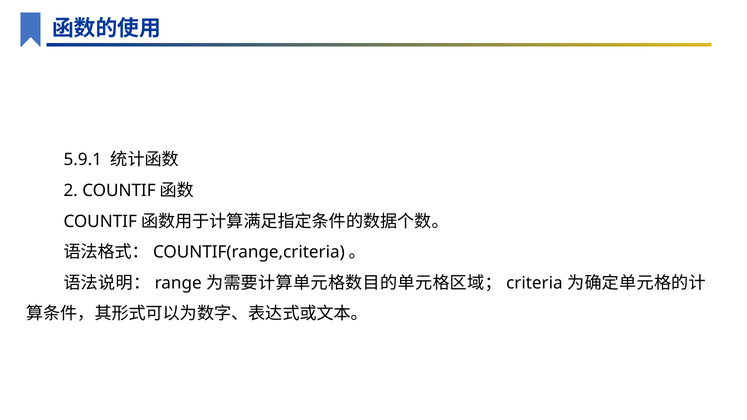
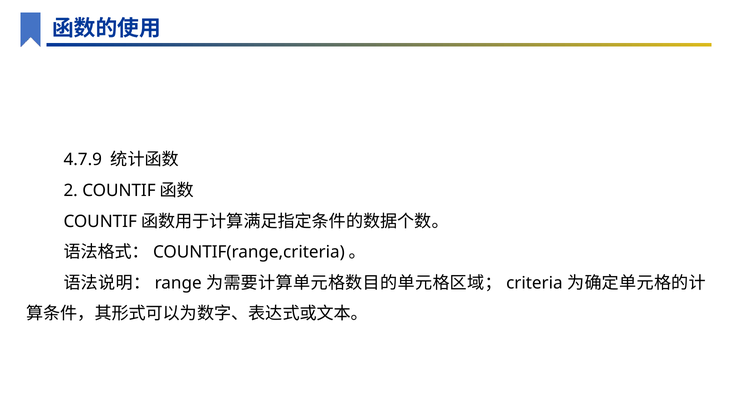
5.9.1: 5.9.1 -> 4.7.9
